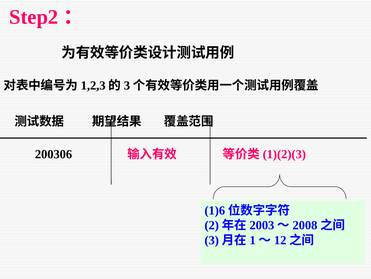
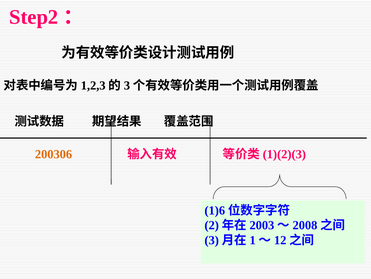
200306 colour: black -> orange
